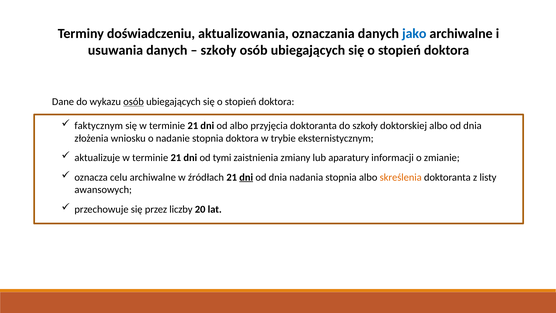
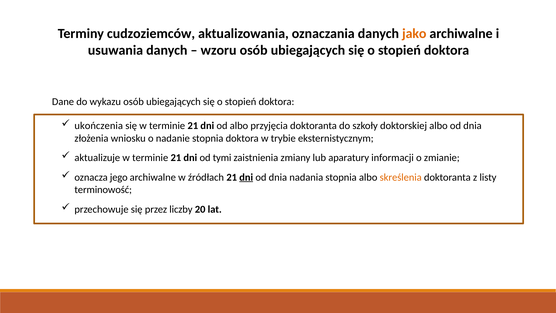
doświadczeniu: doświadczeniu -> cudzoziemców
jako colour: blue -> orange
szkoły at (219, 50): szkoły -> wzoru
osób at (134, 102) underline: present -> none
faktycznym: faktycznym -> ukończenia
celu: celu -> jego
awansowych: awansowych -> terminowość
